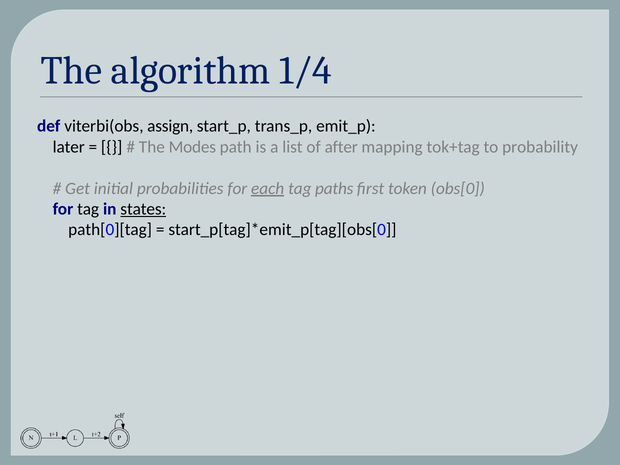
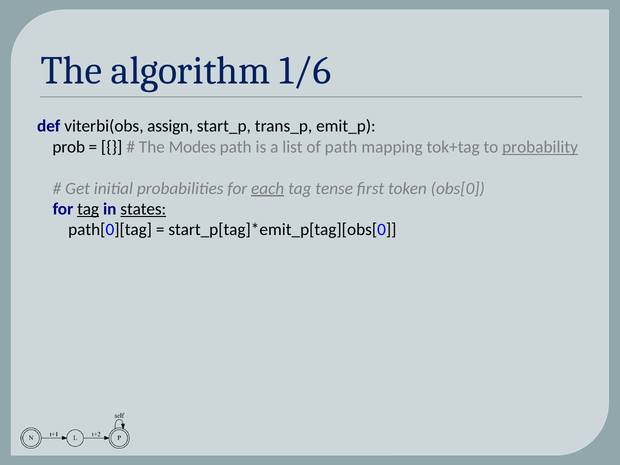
1/4: 1/4 -> 1/6
later: later -> prob
of after: after -> path
probability underline: none -> present
paths: paths -> tense
tag at (88, 209) underline: none -> present
